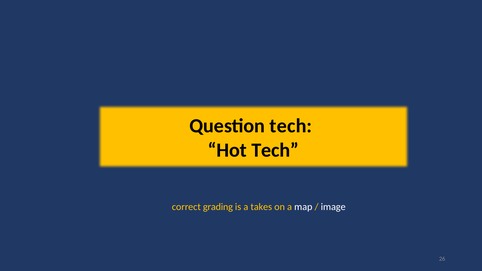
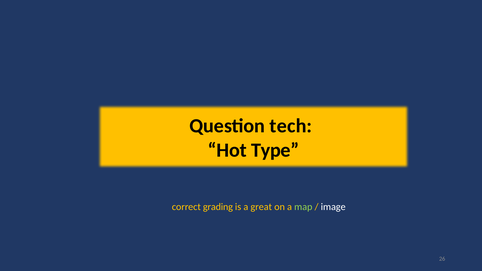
Hot Tech: Tech -> Type
takes: takes -> great
map colour: white -> light green
